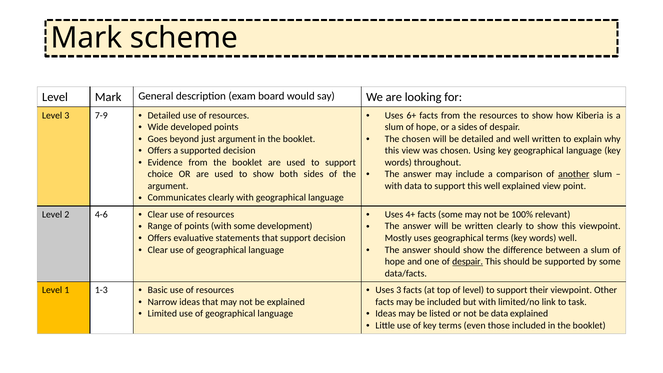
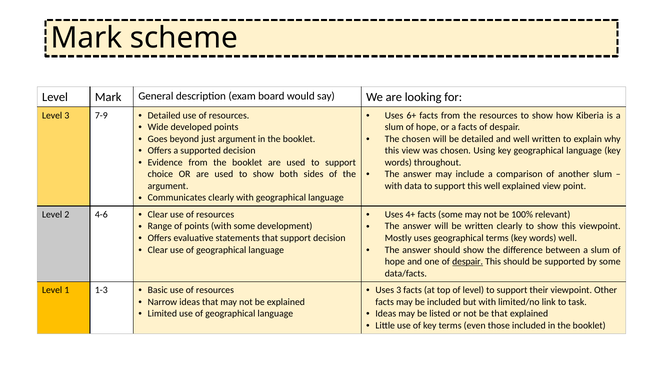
a sides: sides -> facts
another underline: present -> none
be data: data -> that
